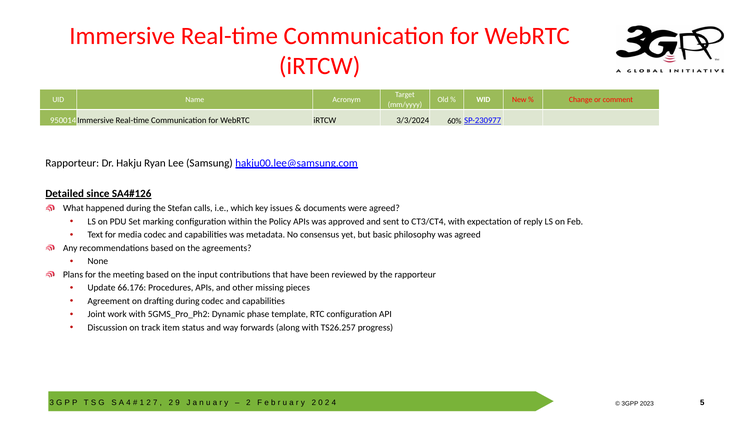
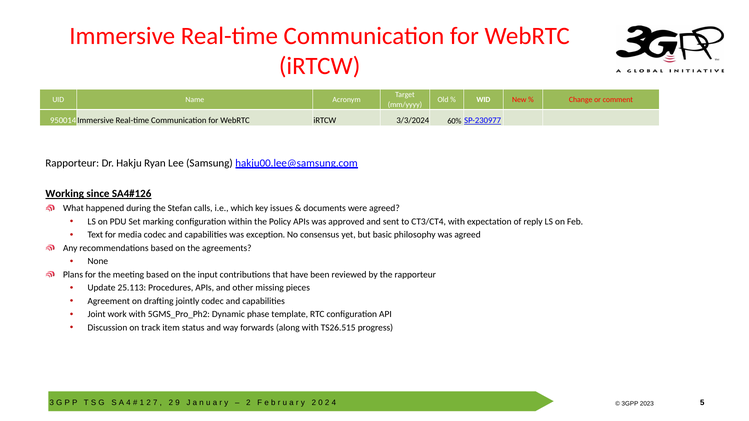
Detailed: Detailed -> Working
metadata: metadata -> exception
66.176: 66.176 -> 25.113
drafting during: during -> jointly
TS26.257: TS26.257 -> TS26.515
